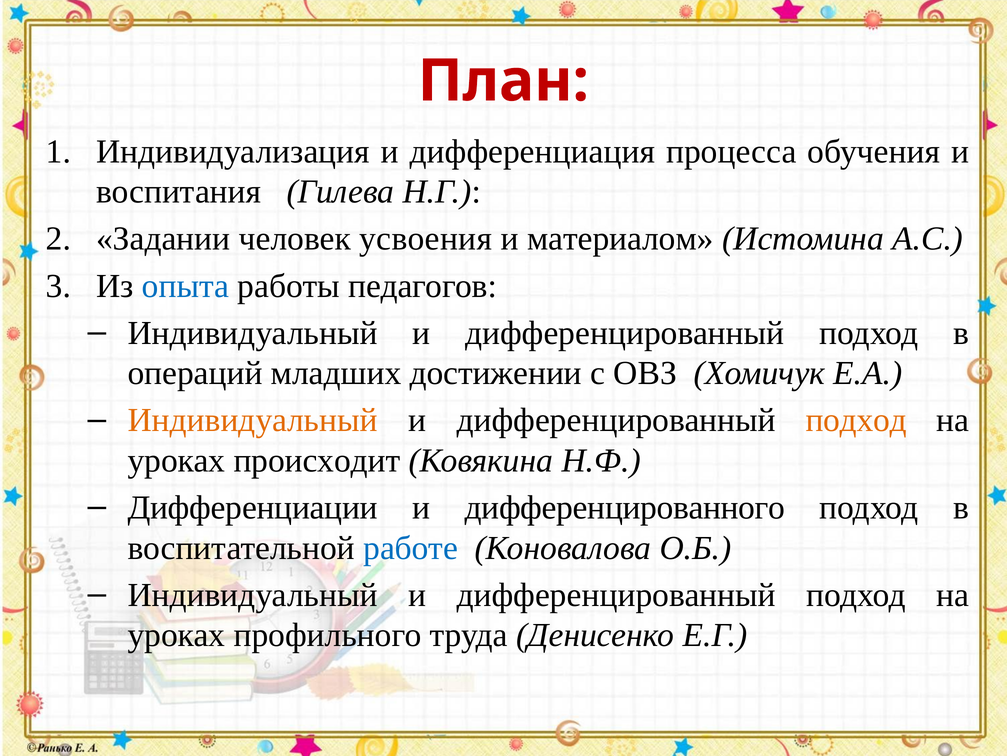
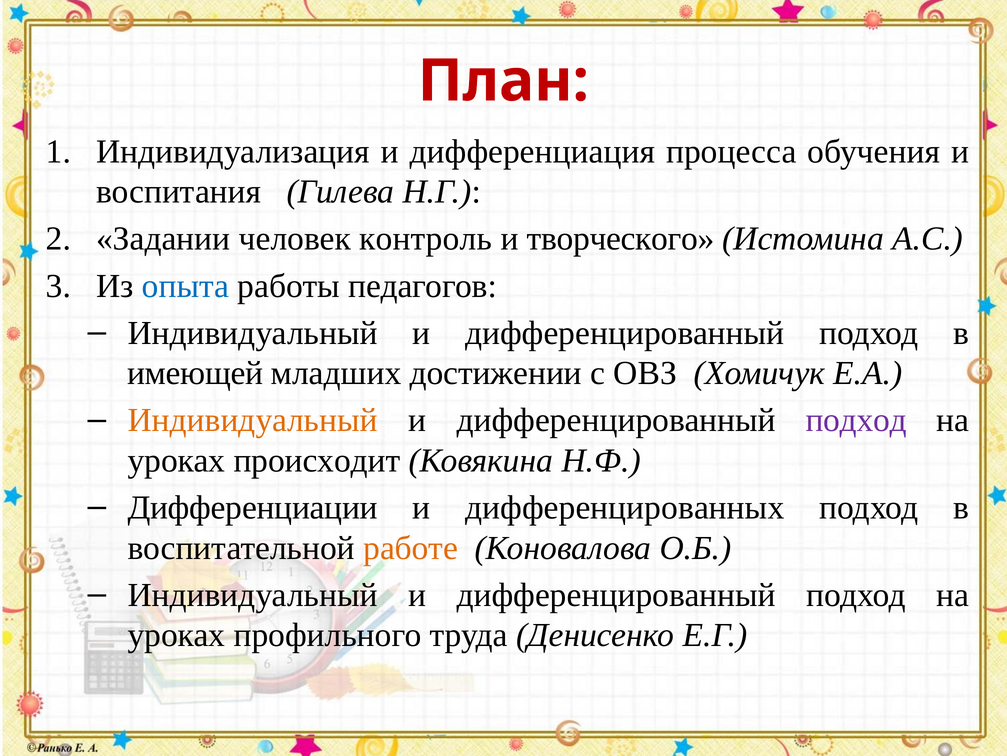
усвоения: усвоения -> контроль
материалом: материалом -> творческого
операций: операций -> имеющей
подход at (856, 420) colour: orange -> purple
дифференцированного: дифференцированного -> дифференцированных
работе colour: blue -> orange
